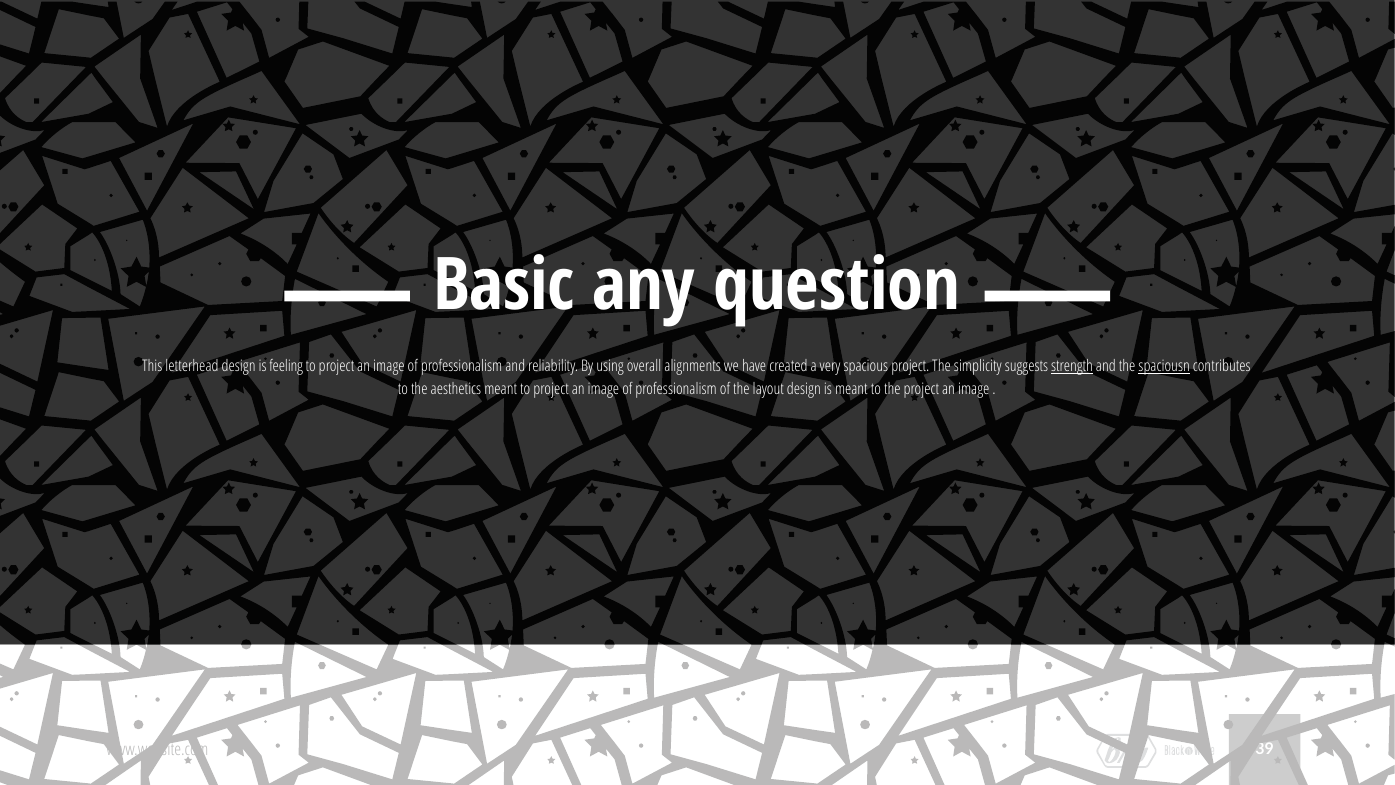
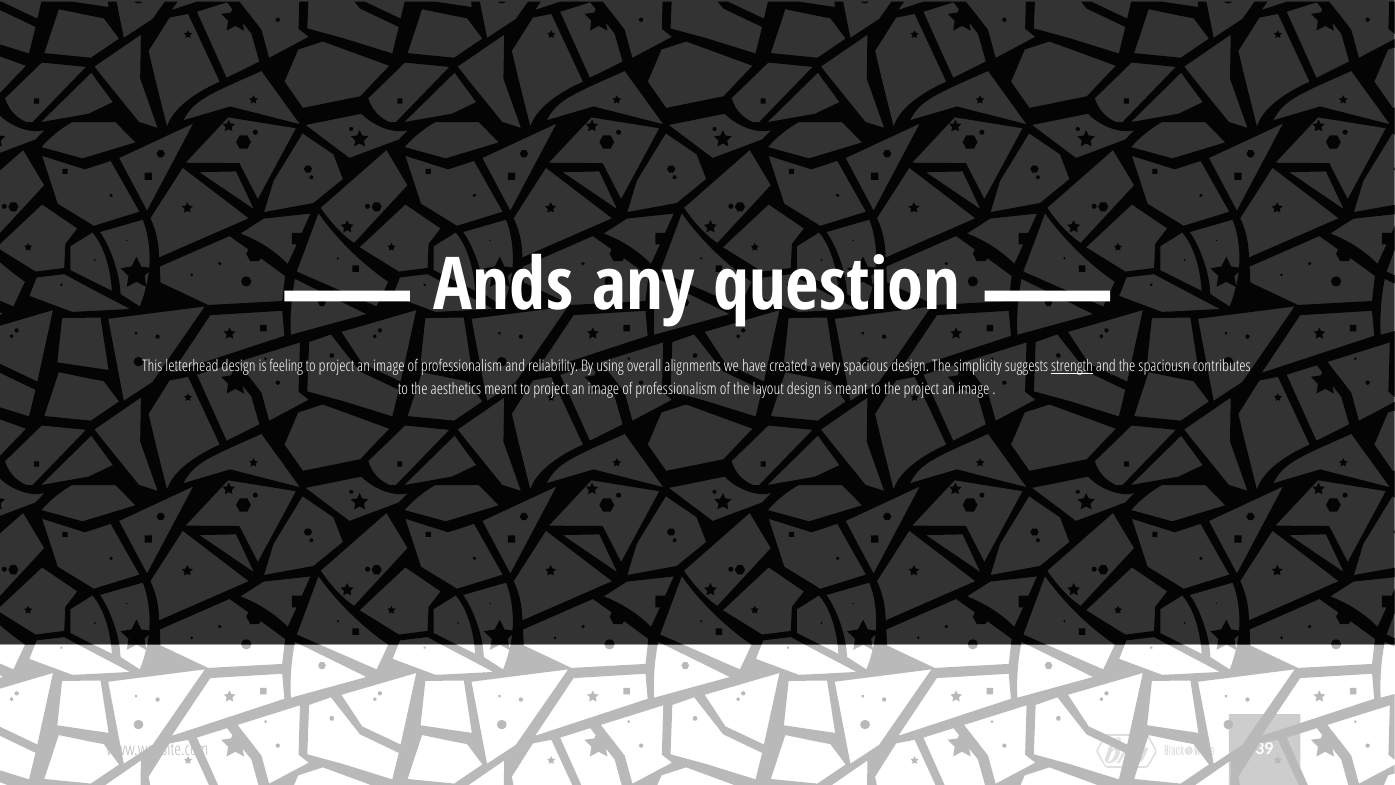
Basic: Basic -> Ands
spacious project: project -> design
spaciousn underline: present -> none
